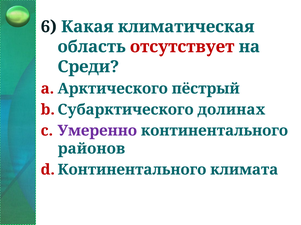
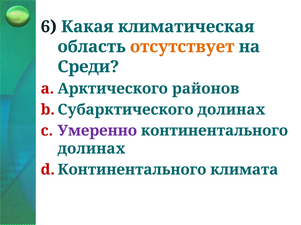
отсутствует colour: red -> orange
пёстрый: пёстрый -> районов
районов at (91, 149): районов -> долинах
